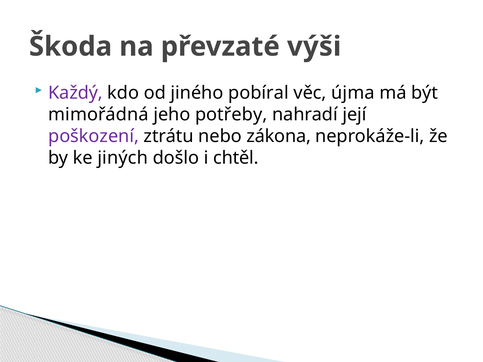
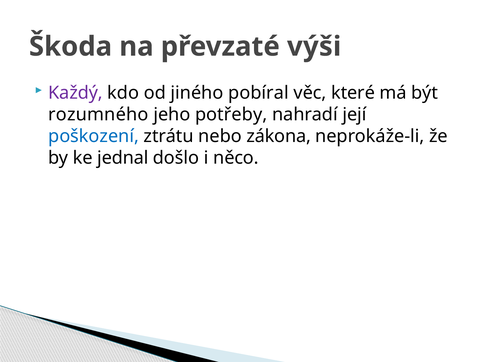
újma: újma -> které
mimořádná: mimořádná -> rozumného
poškození colour: purple -> blue
jiných: jiných -> jednal
chtěl: chtěl -> něco
